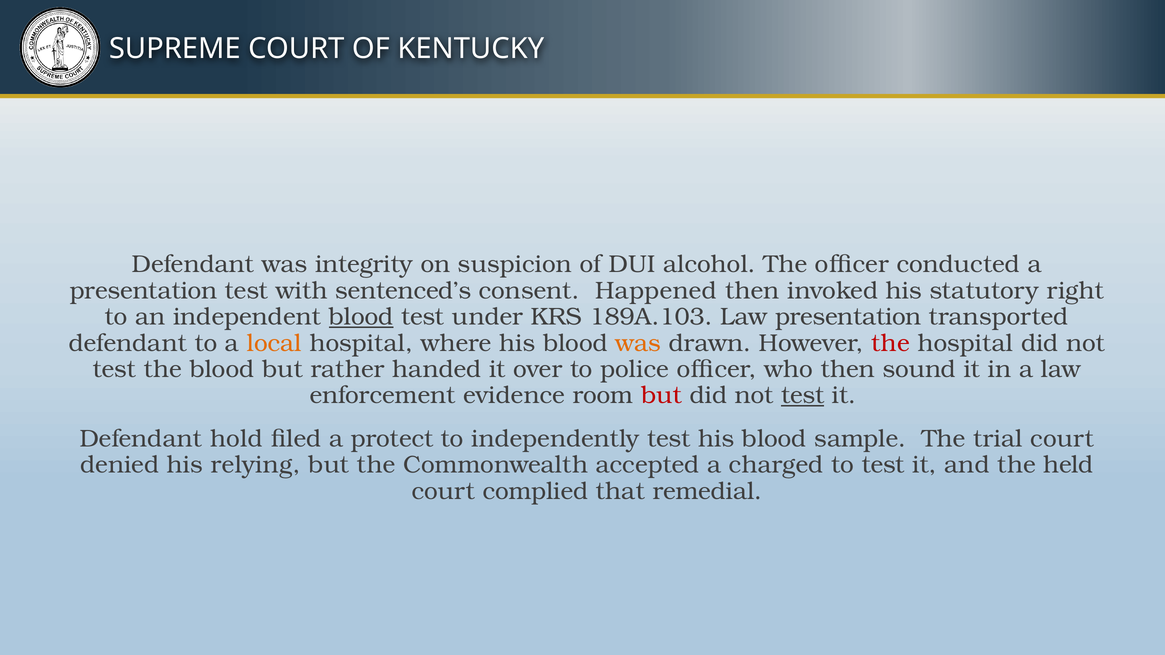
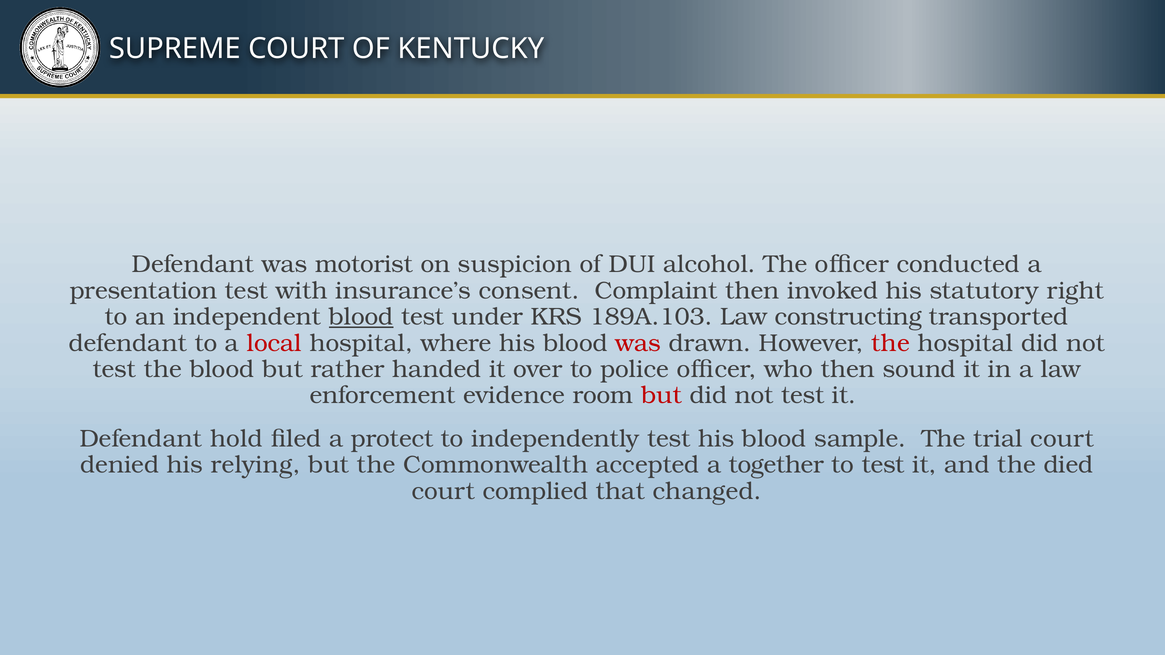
integrity: integrity -> motorist
sentenced’s: sentenced’s -> insurance’s
Happened: Happened -> Complaint
Law presentation: presentation -> constructing
local colour: orange -> red
was at (638, 343) colour: orange -> red
test at (803, 396) underline: present -> none
charged: charged -> together
held: held -> died
remedial: remedial -> changed
